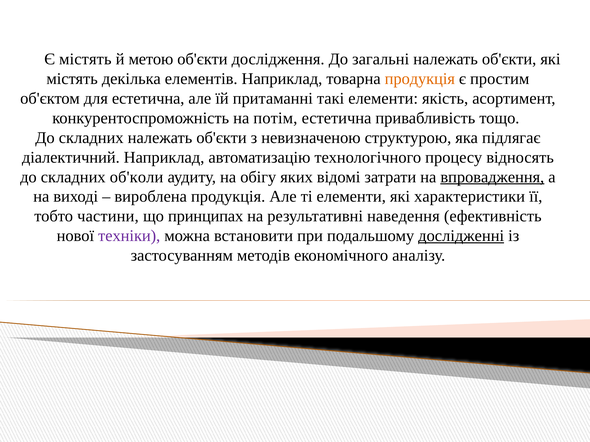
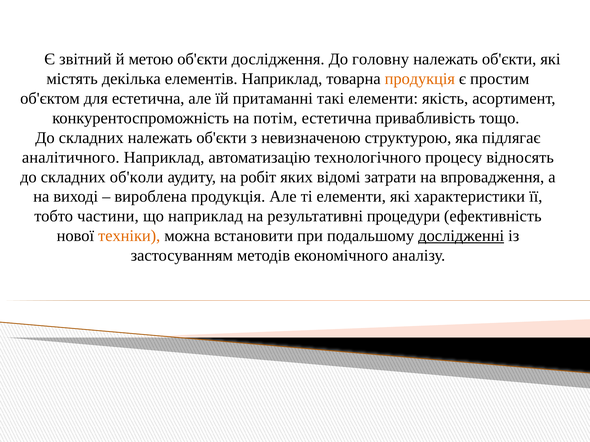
Є містять: містять -> звітний
загальні: загальні -> головну
діалектичний: діалектичний -> аналітичного
обігу: обігу -> робіт
впровадження underline: present -> none
що принципах: принципах -> наприклад
наведення: наведення -> процедури
техніки colour: purple -> orange
